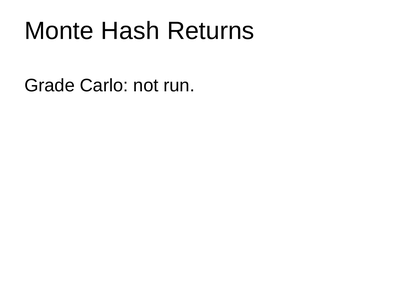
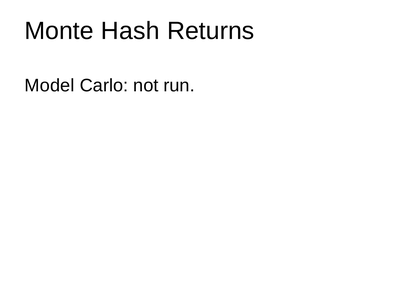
Grade: Grade -> Model
